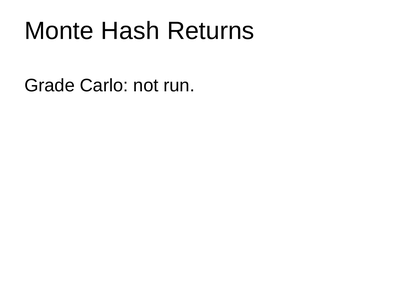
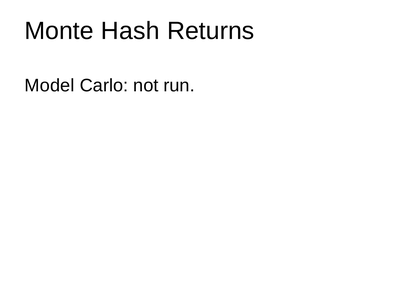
Grade: Grade -> Model
